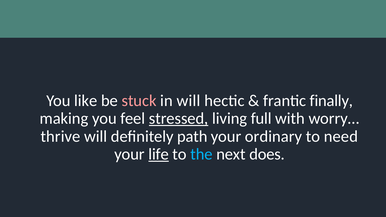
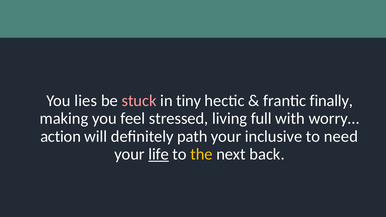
like: like -> lies
in will: will -> tiny
stressed underline: present -> none
thrive: thrive -> action
ordinary: ordinary -> inclusive
the colour: light blue -> yellow
does: does -> back
